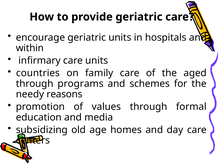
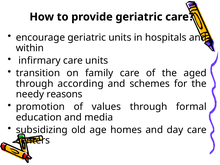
countries: countries -> transition
programs: programs -> according
